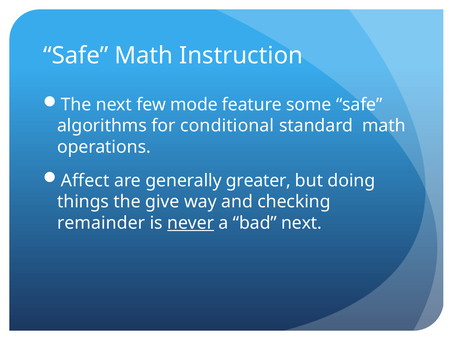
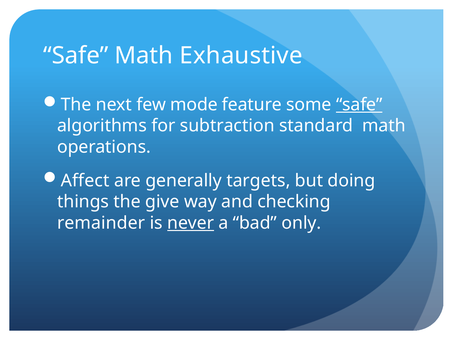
Instruction: Instruction -> Exhaustive
safe at (359, 105) underline: none -> present
conditional: conditional -> subtraction
greater: greater -> targets
bad next: next -> only
